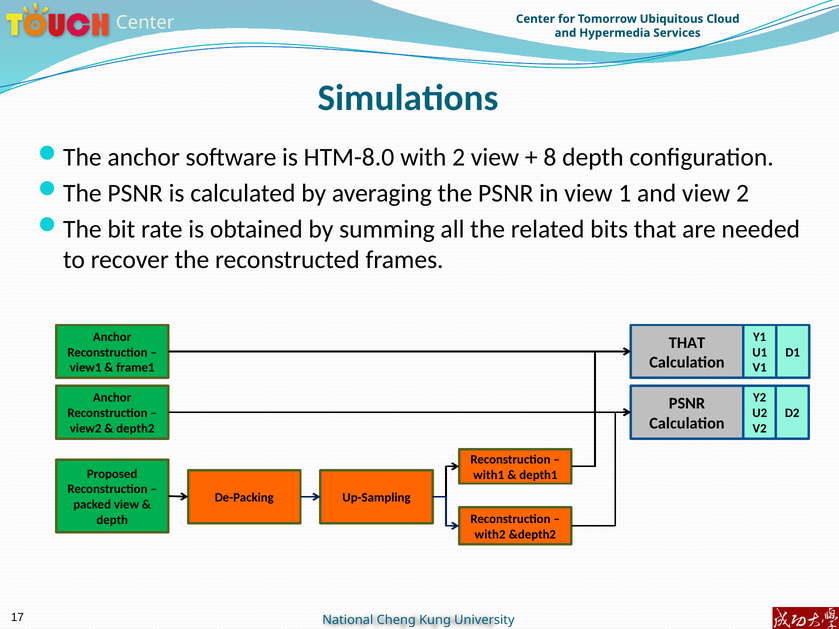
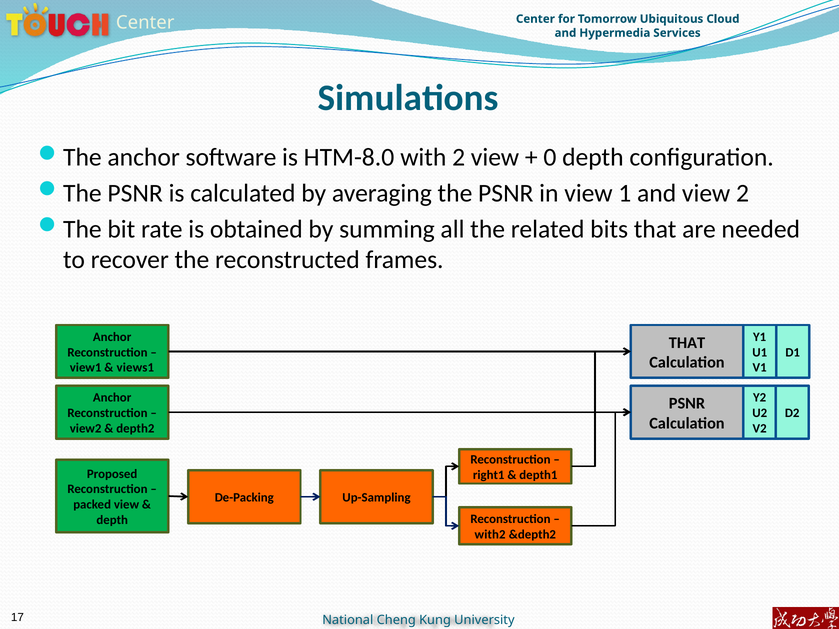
8: 8 -> 0
frame1: frame1 -> views1
with1: with1 -> right1
